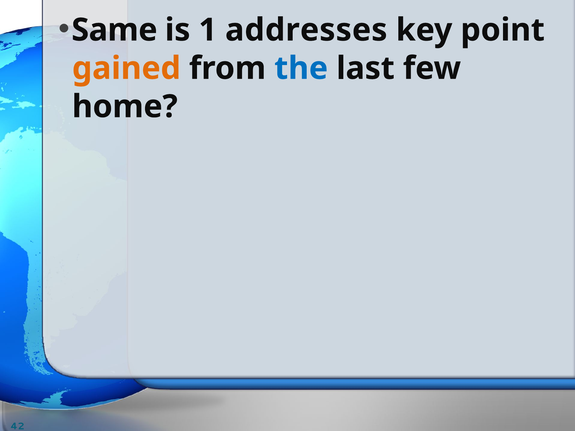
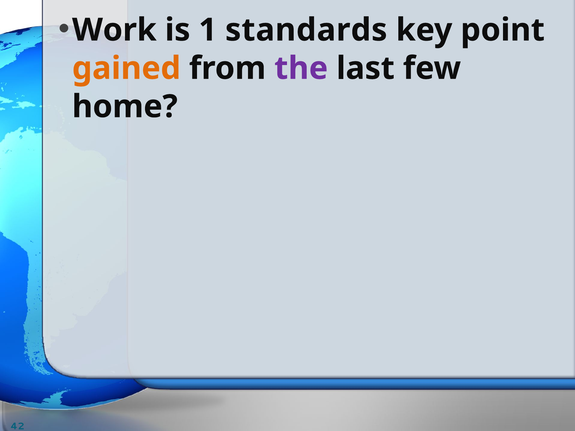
Same: Same -> Work
addresses: addresses -> standards
the colour: blue -> purple
